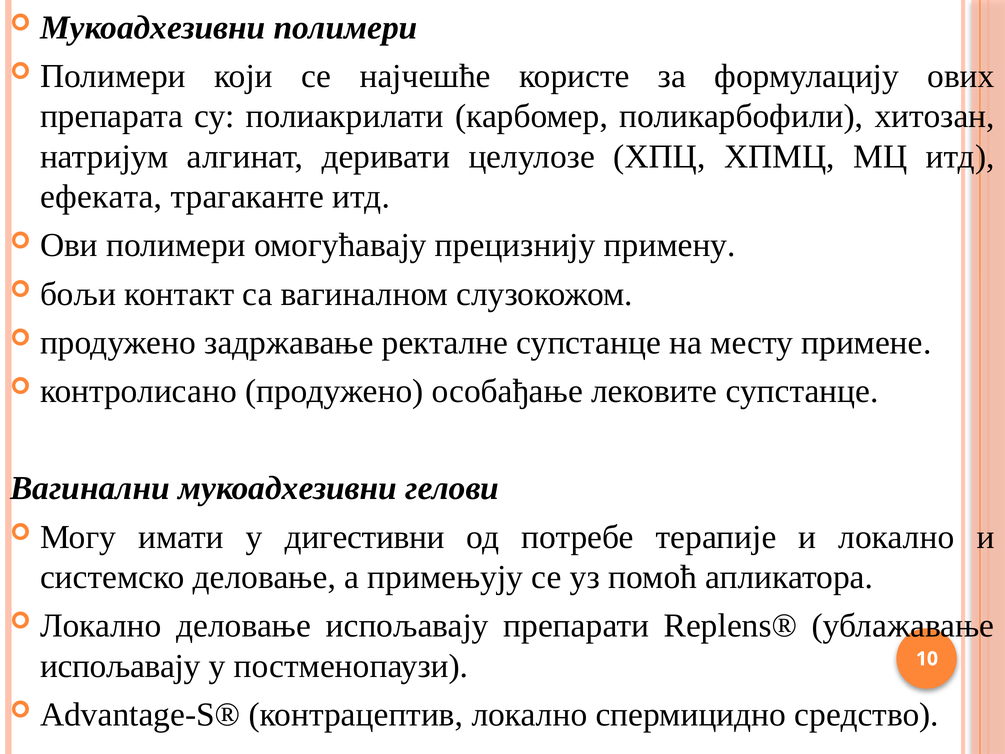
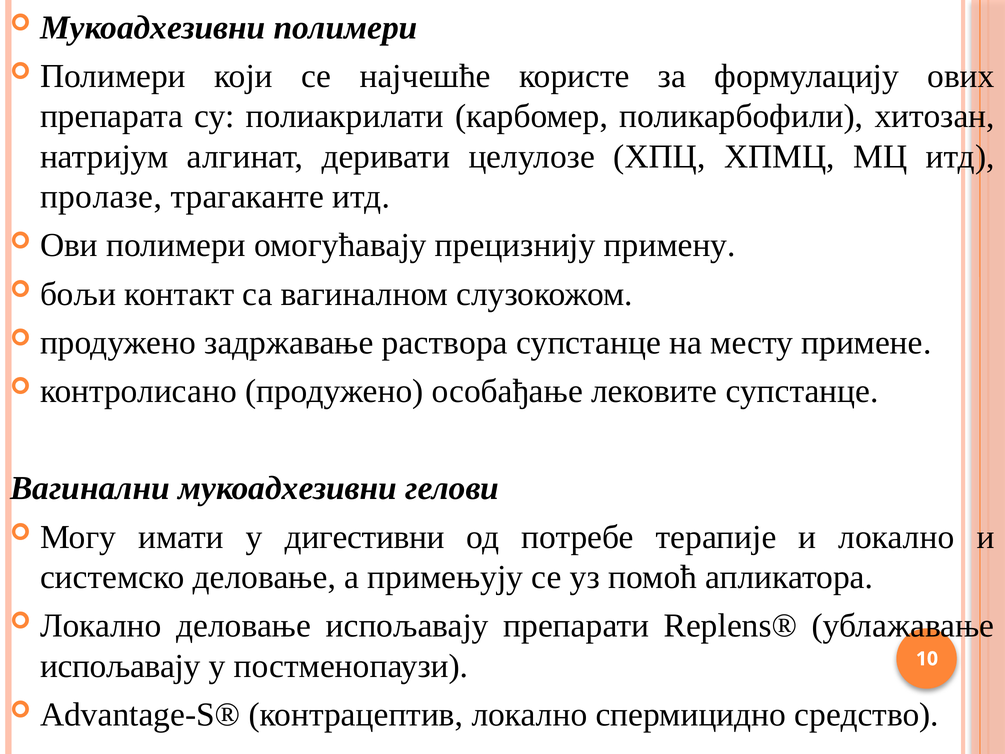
ефеката: ефеката -> пролазе
ректалне: ректалне -> раствора
